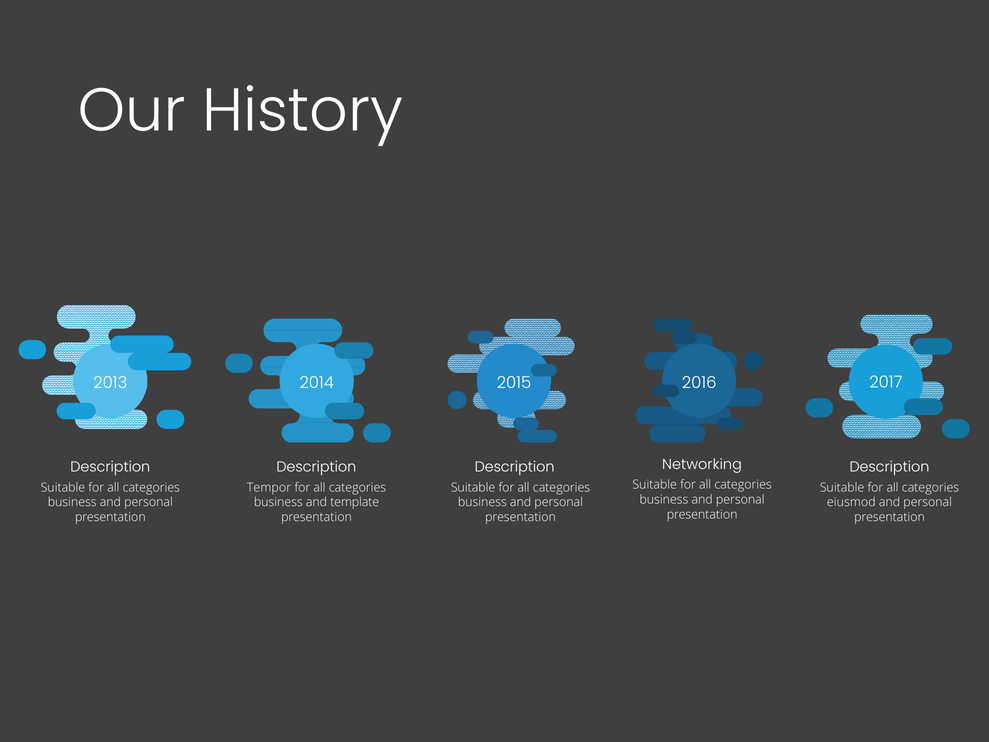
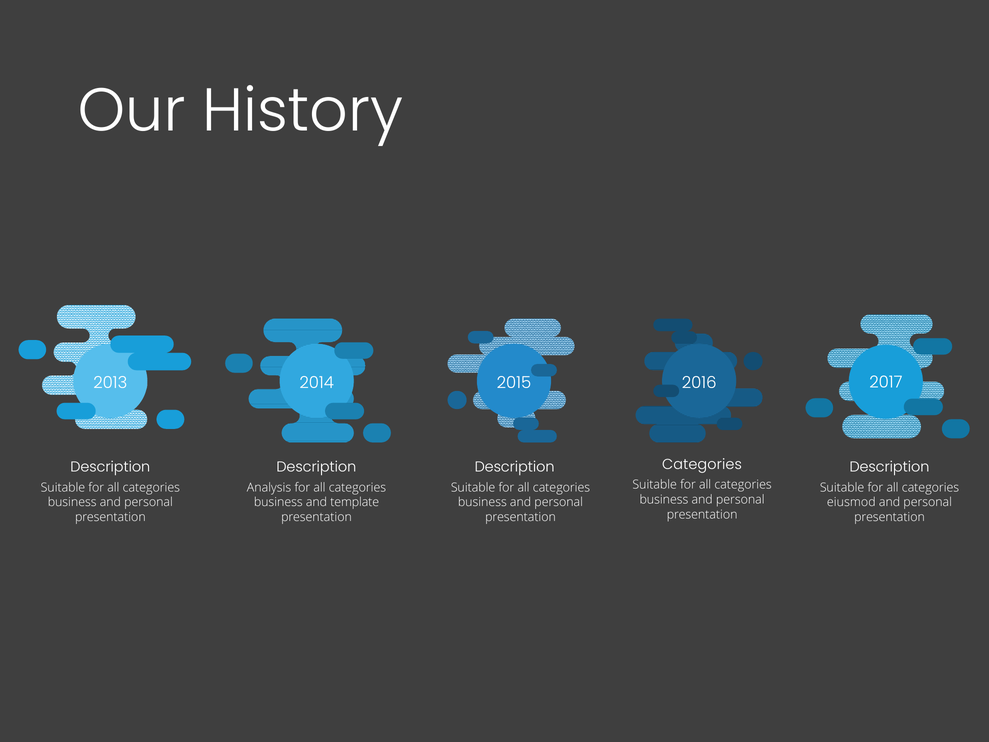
Networking at (702, 464): Networking -> Categories
Tempor: Tempor -> Analysis
